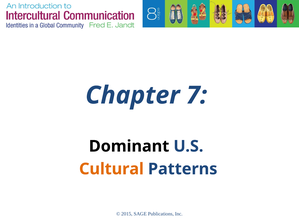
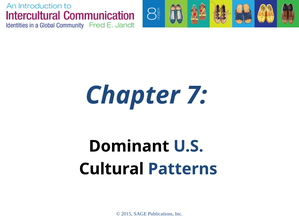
Cultural colour: orange -> black
